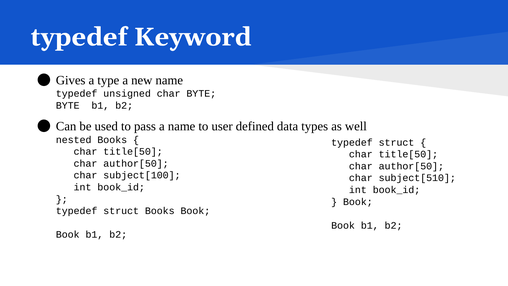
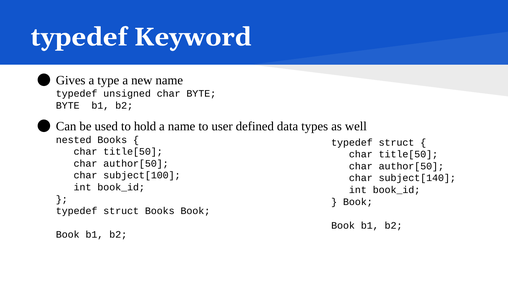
pass: pass -> hold
subject[510: subject[510 -> subject[140
